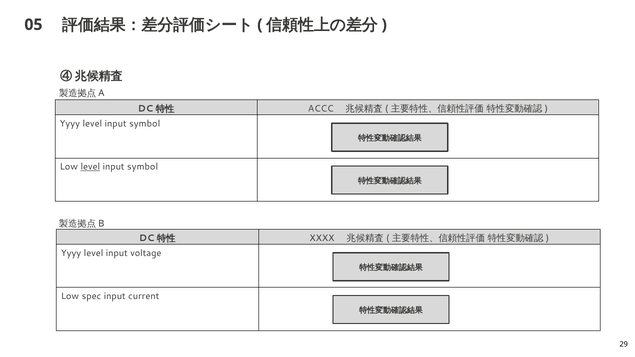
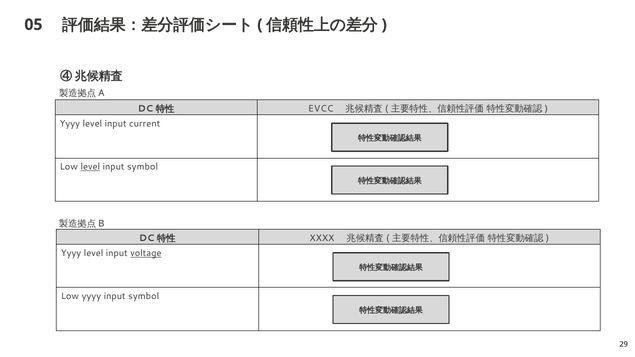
ACCC: ACCC -> EVCC
symbol at (145, 124): symbol -> current
voltage underline: none -> present
Low spec: spec -> yyyy
current at (144, 296): current -> symbol
